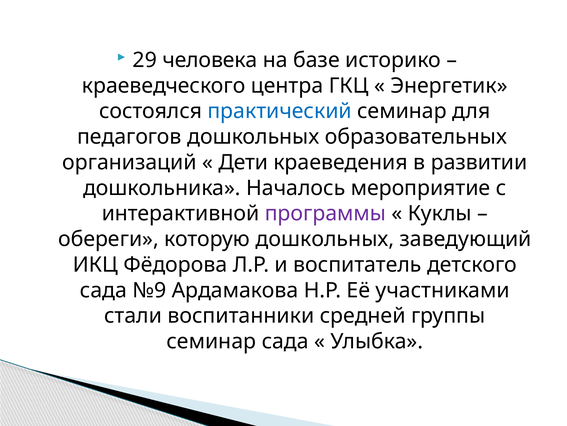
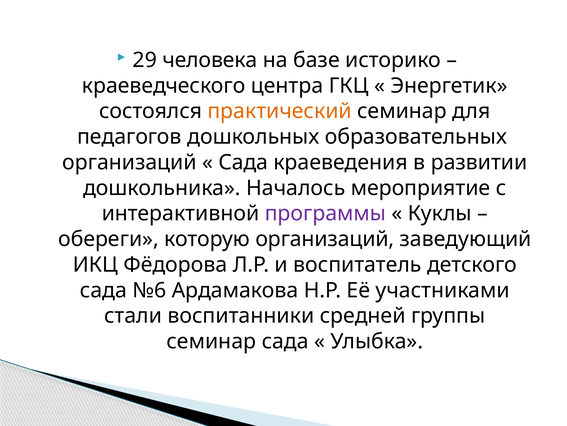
практический colour: blue -> orange
Дети at (243, 162): Дети -> Сада
которую дошкольных: дошкольных -> организаций
№9: №9 -> №6
